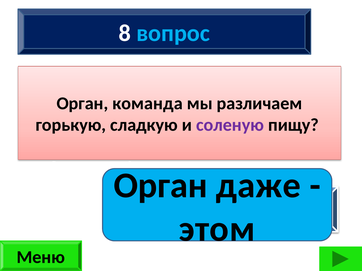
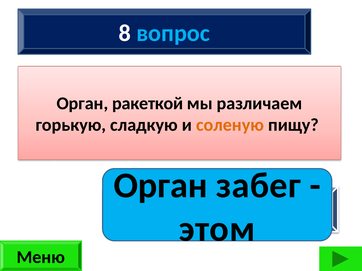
команда: команда -> ракеткой
соленую colour: purple -> orange
даже: даже -> забег
